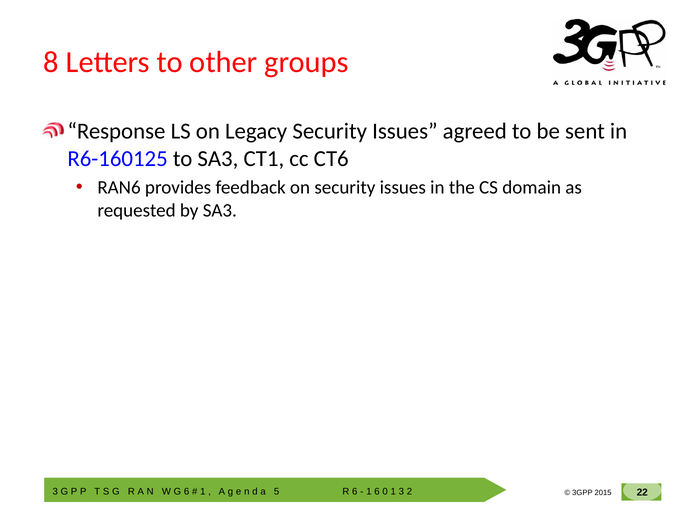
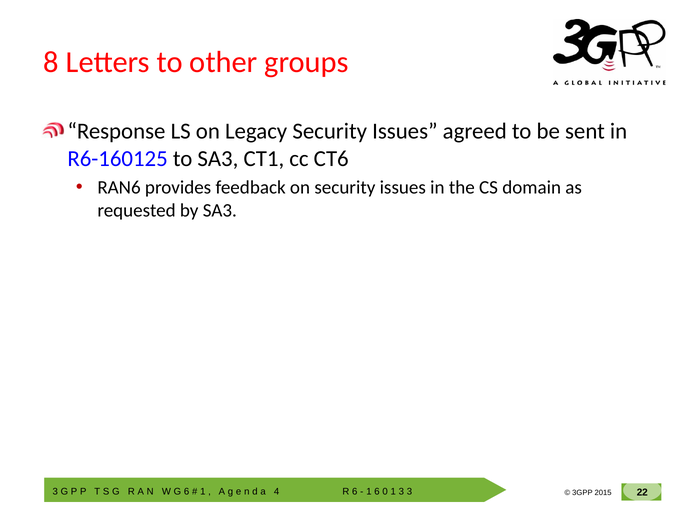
5: 5 -> 4
2 at (409, 491): 2 -> 3
